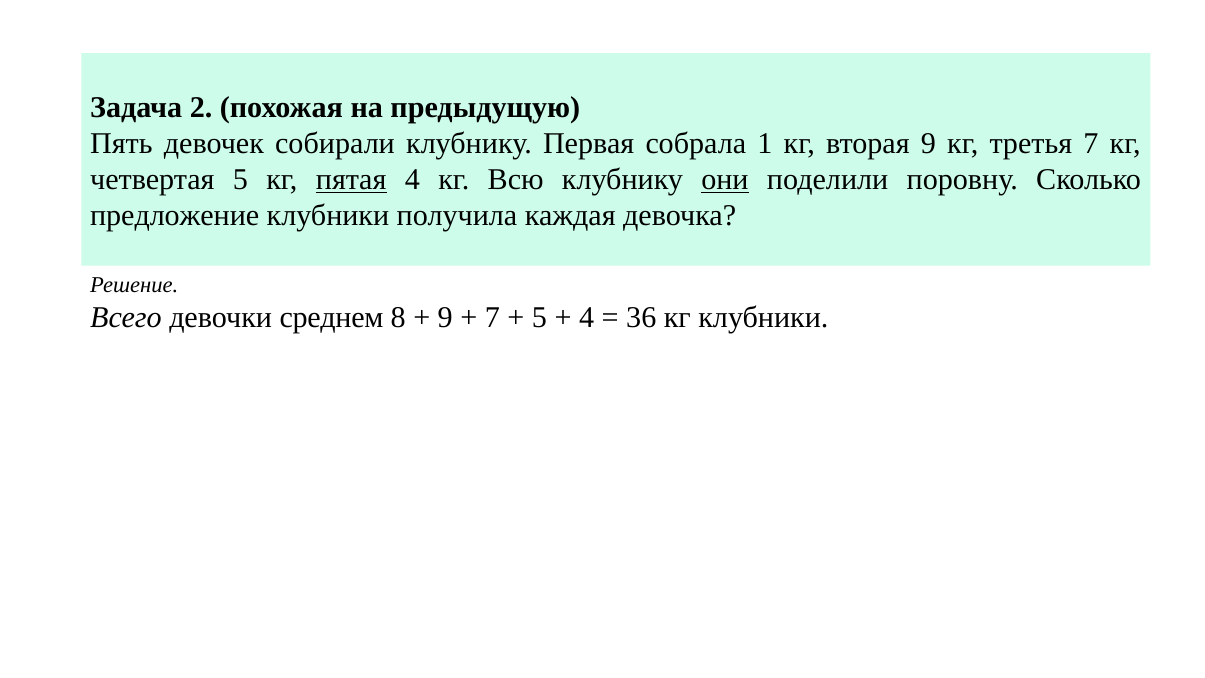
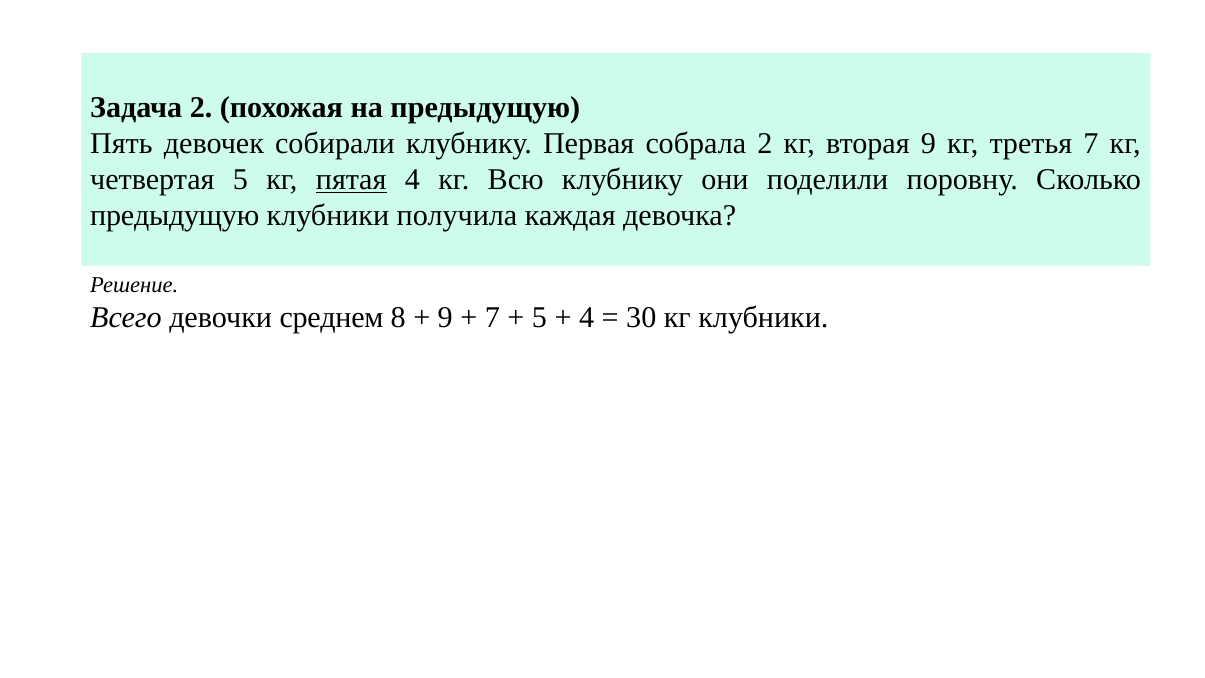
собрала 1: 1 -> 2
они underline: present -> none
предложение at (175, 216): предложение -> предыдущую
36: 36 -> 30
